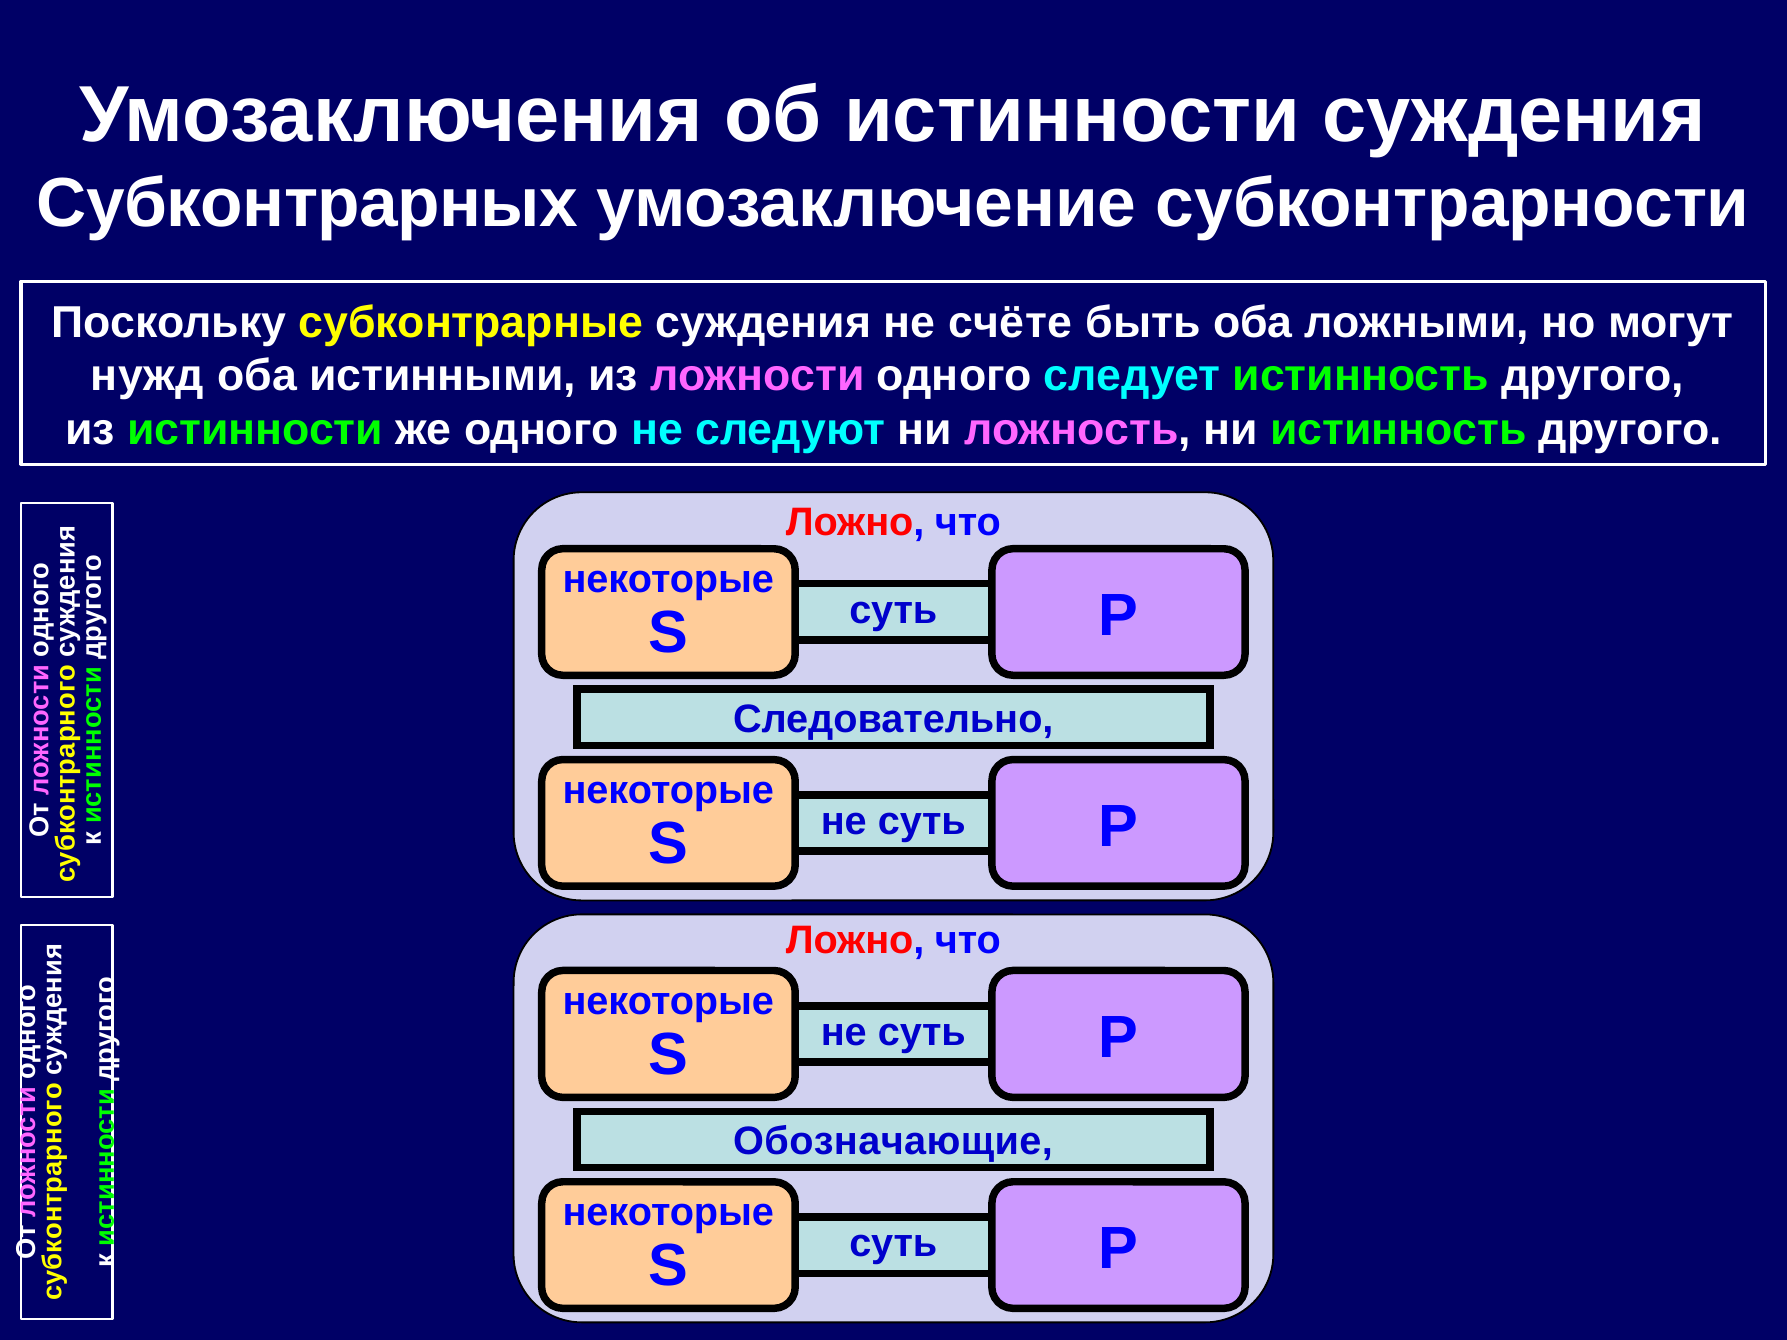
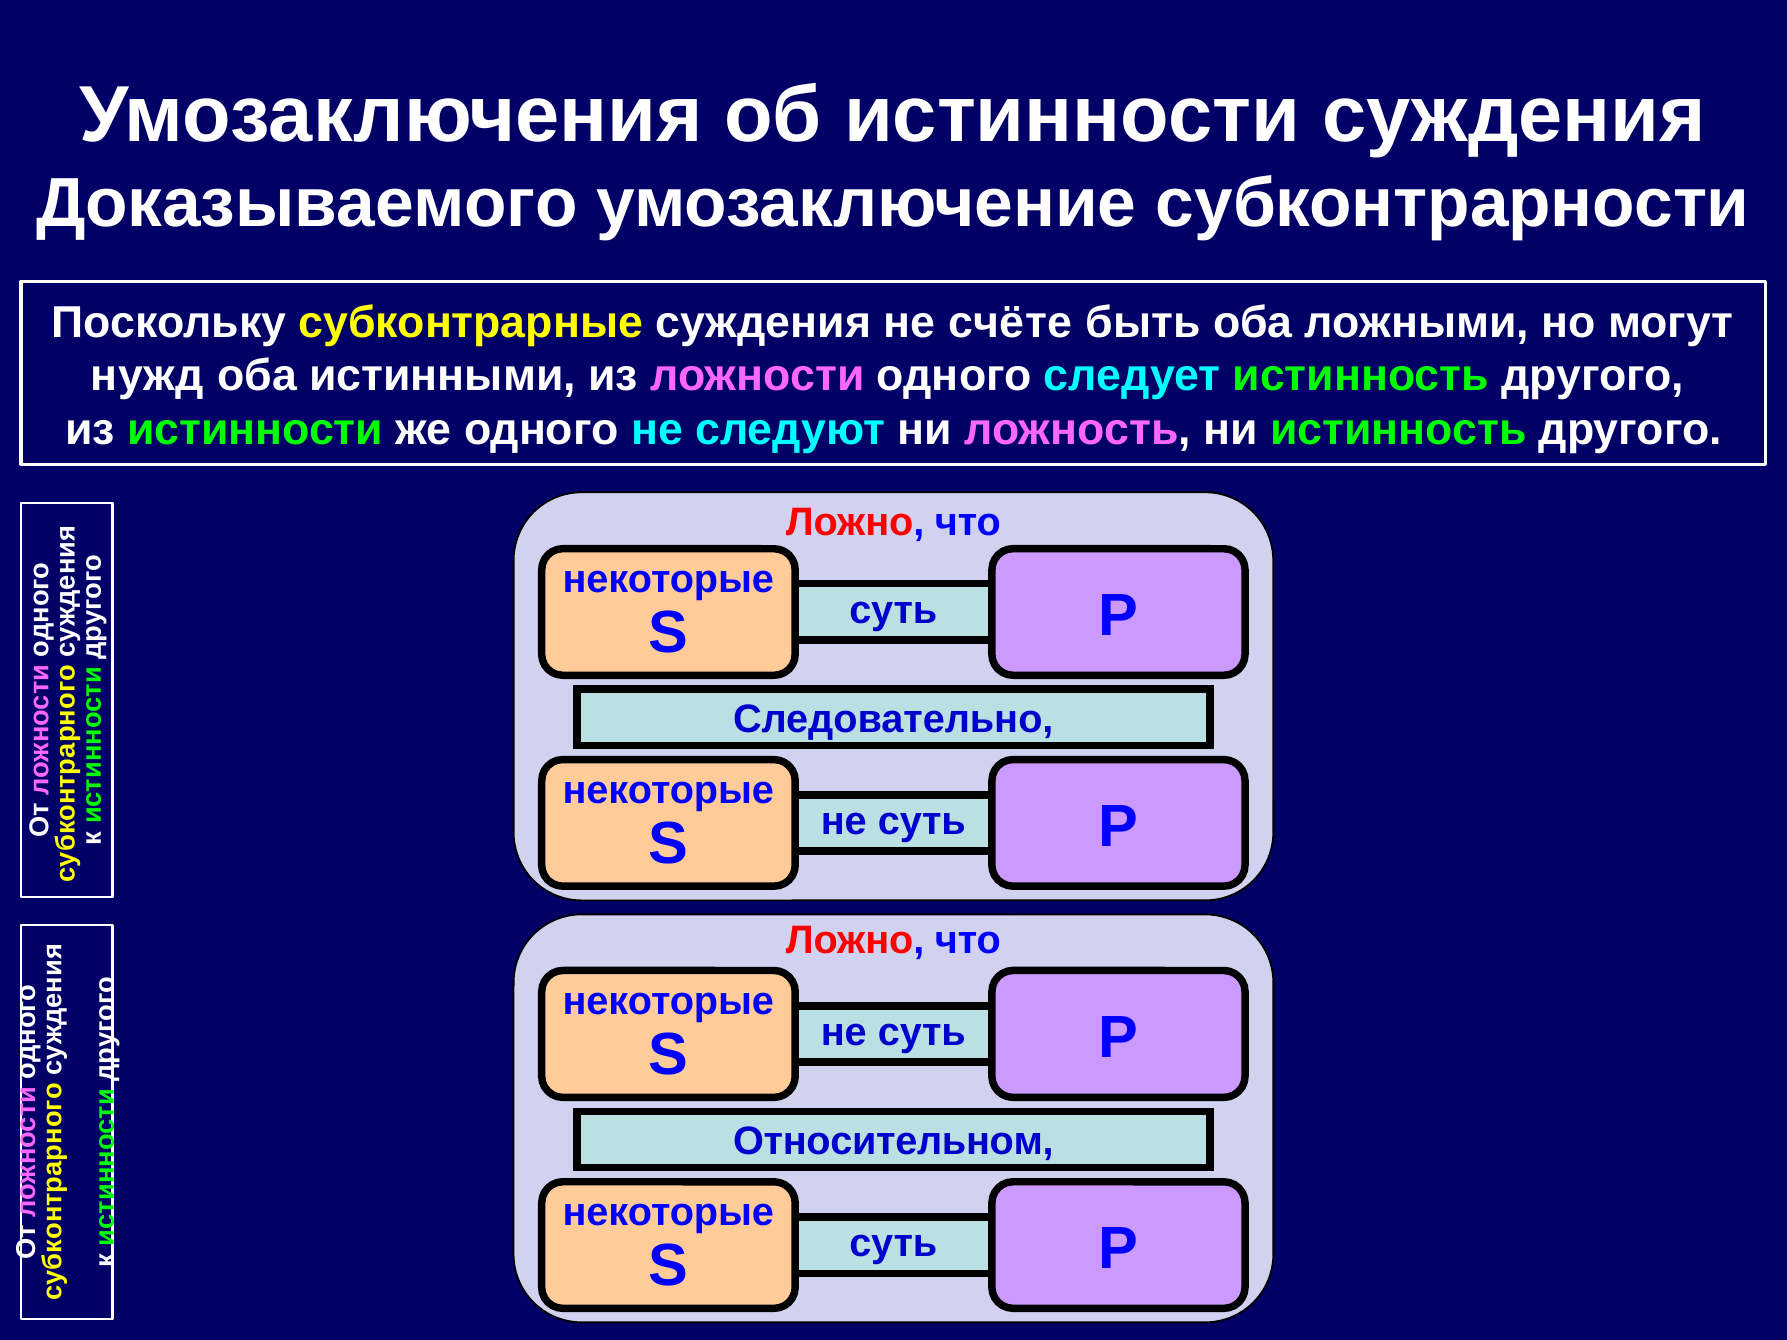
Субконтрарных: Субконтрарных -> Доказываемого
Обозначающие: Обозначающие -> Относительном
